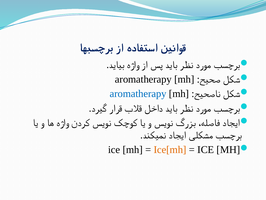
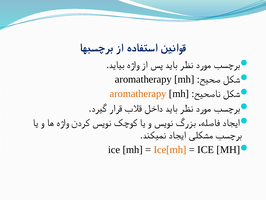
aromatherapy at (138, 93) colour: blue -> orange
